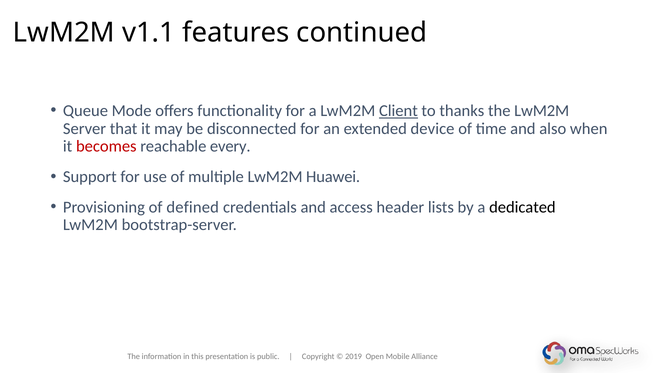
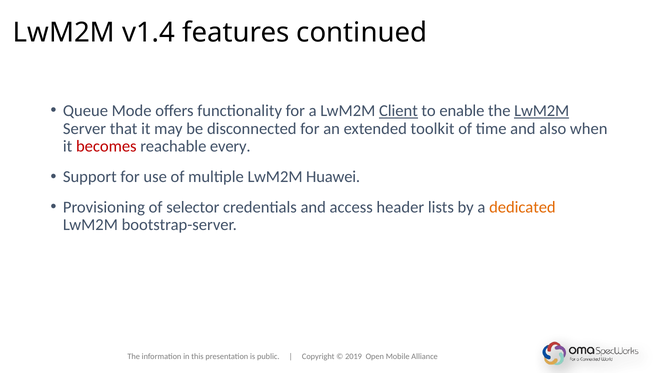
v1.1: v1.1 -> v1.4
thanks: thanks -> enable
LwM2M at (542, 111) underline: none -> present
device: device -> toolkit
defined: defined -> selector
dedicated colour: black -> orange
